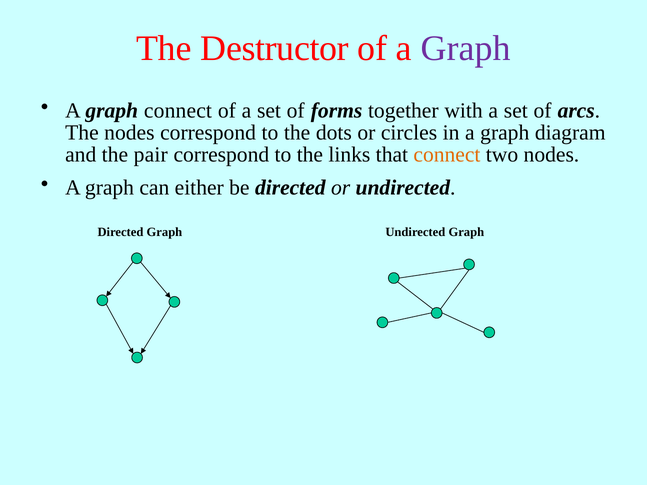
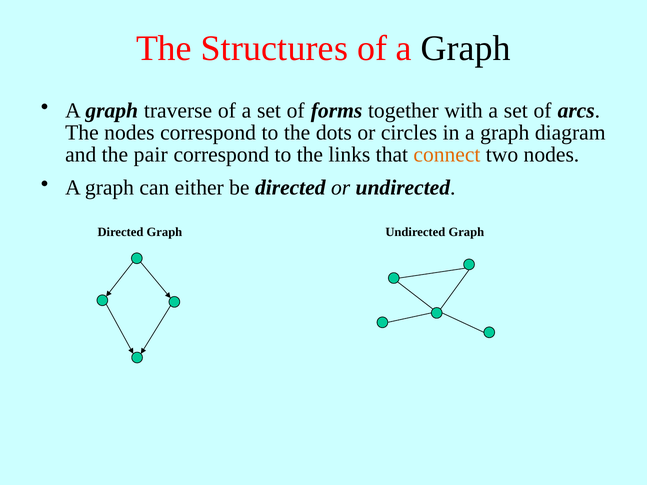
Destructor: Destructor -> Structures
Graph at (466, 48) colour: purple -> black
graph connect: connect -> traverse
